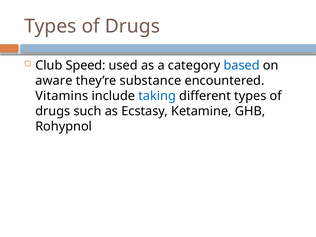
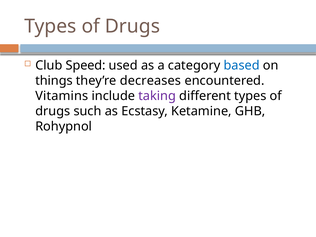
aware: aware -> things
substance: substance -> decreases
taking colour: blue -> purple
